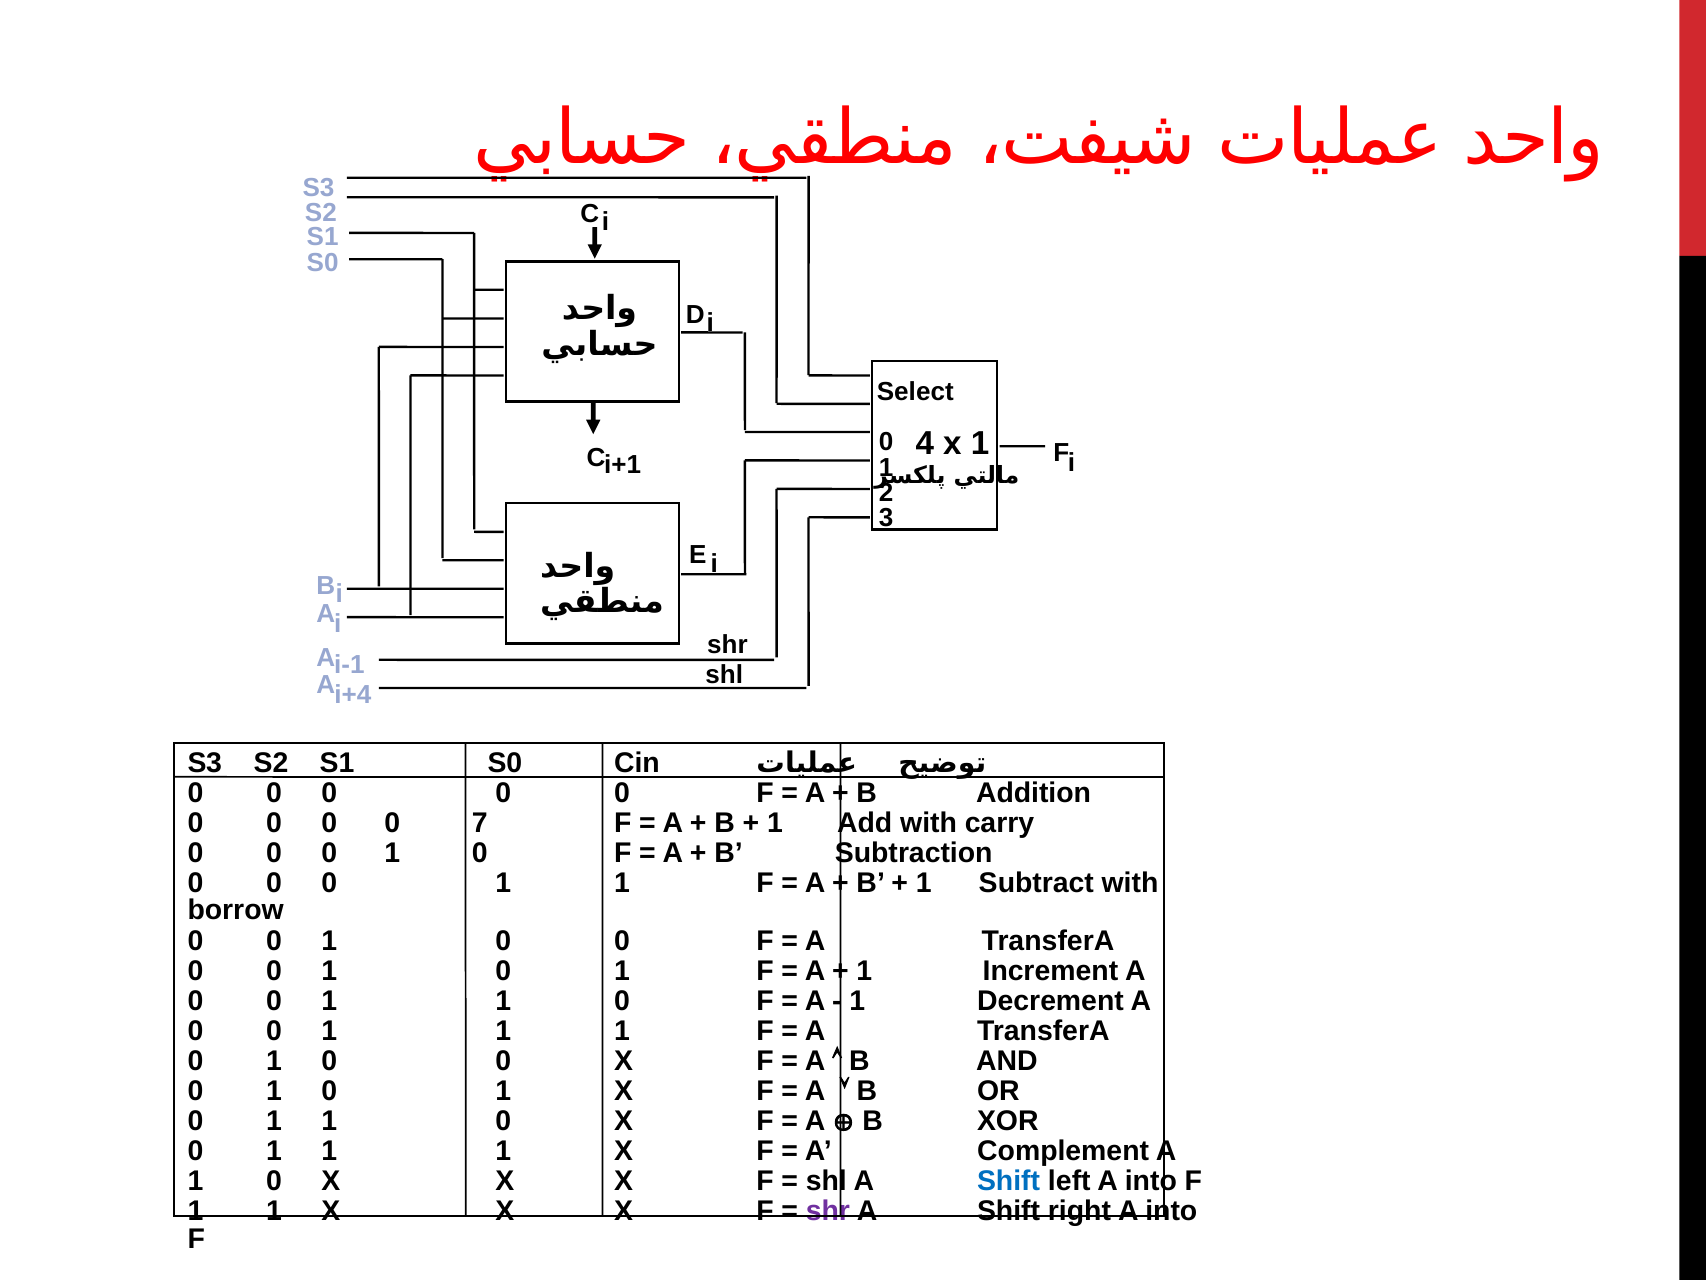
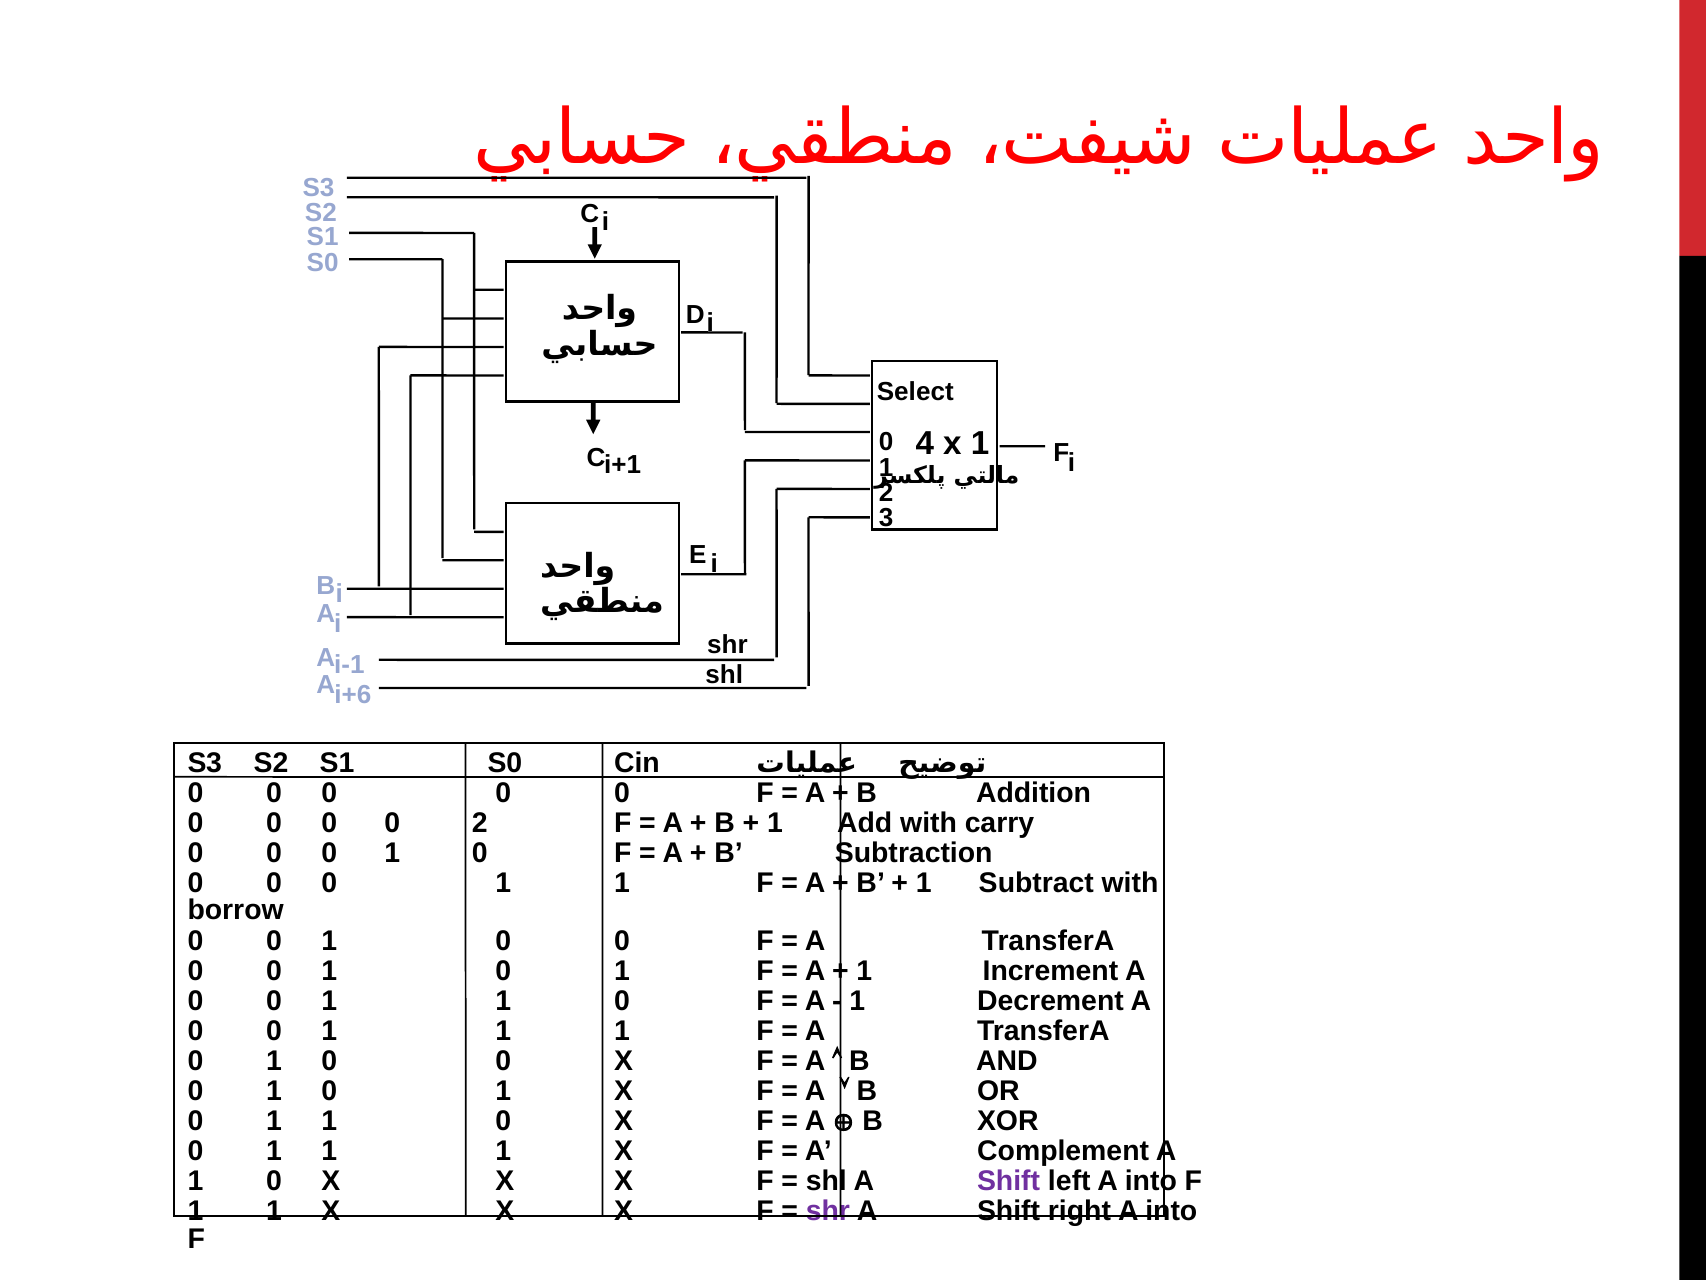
i+4: i+4 -> i+6
0 7: 7 -> 2
Shift at (1009, 1181) colour: blue -> purple
